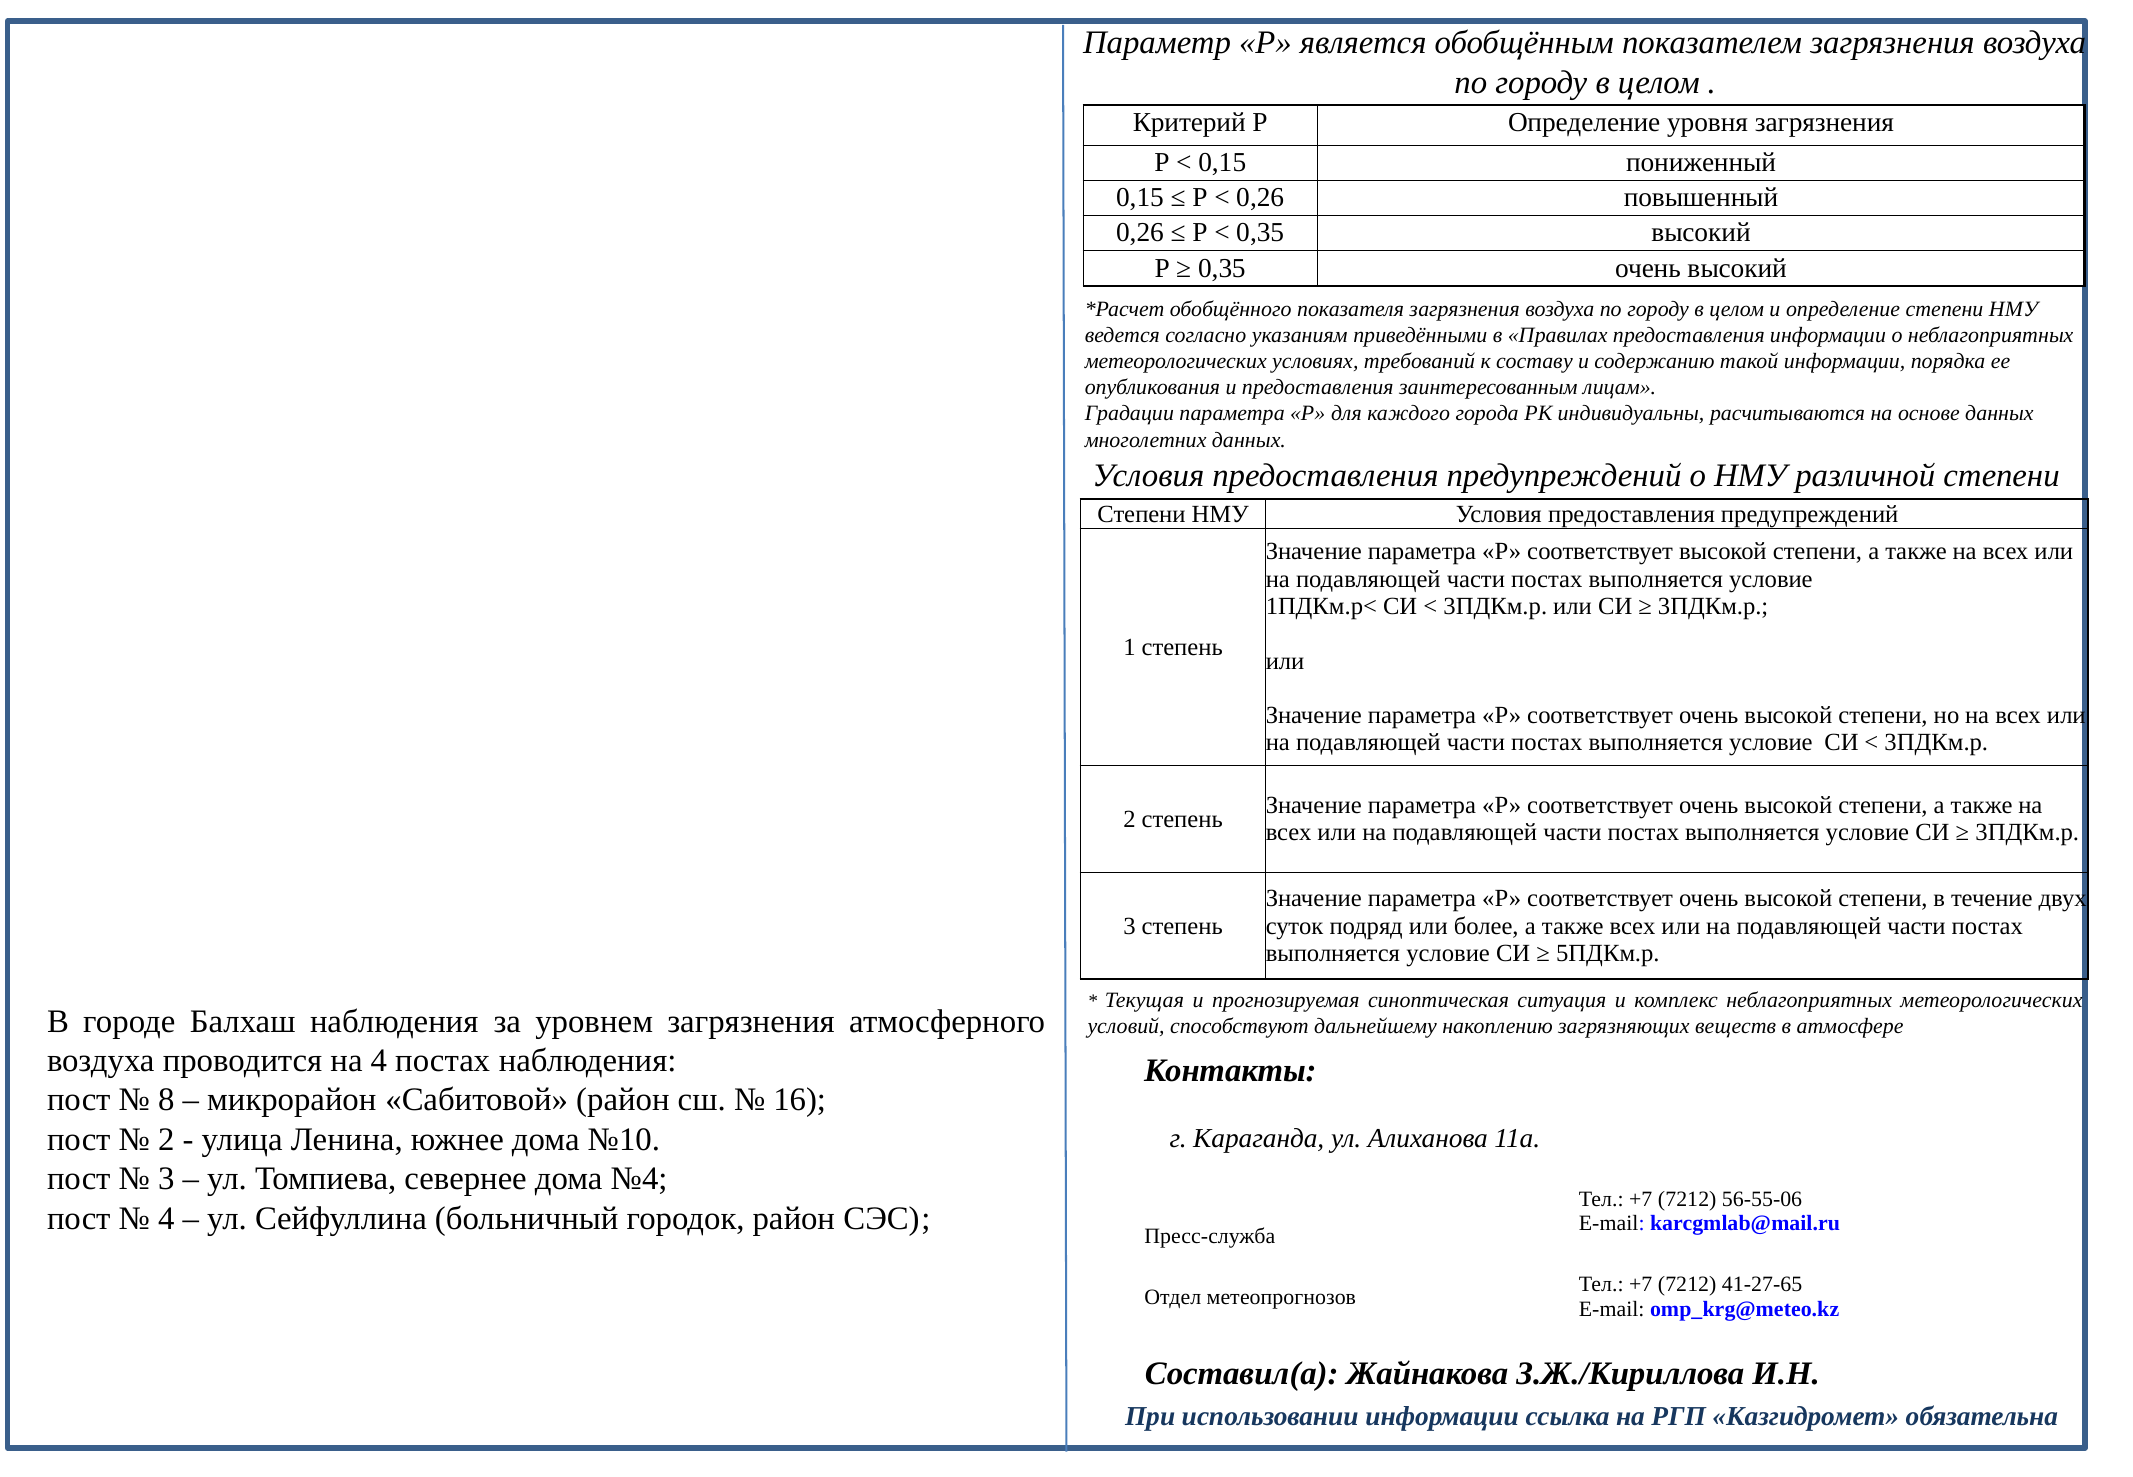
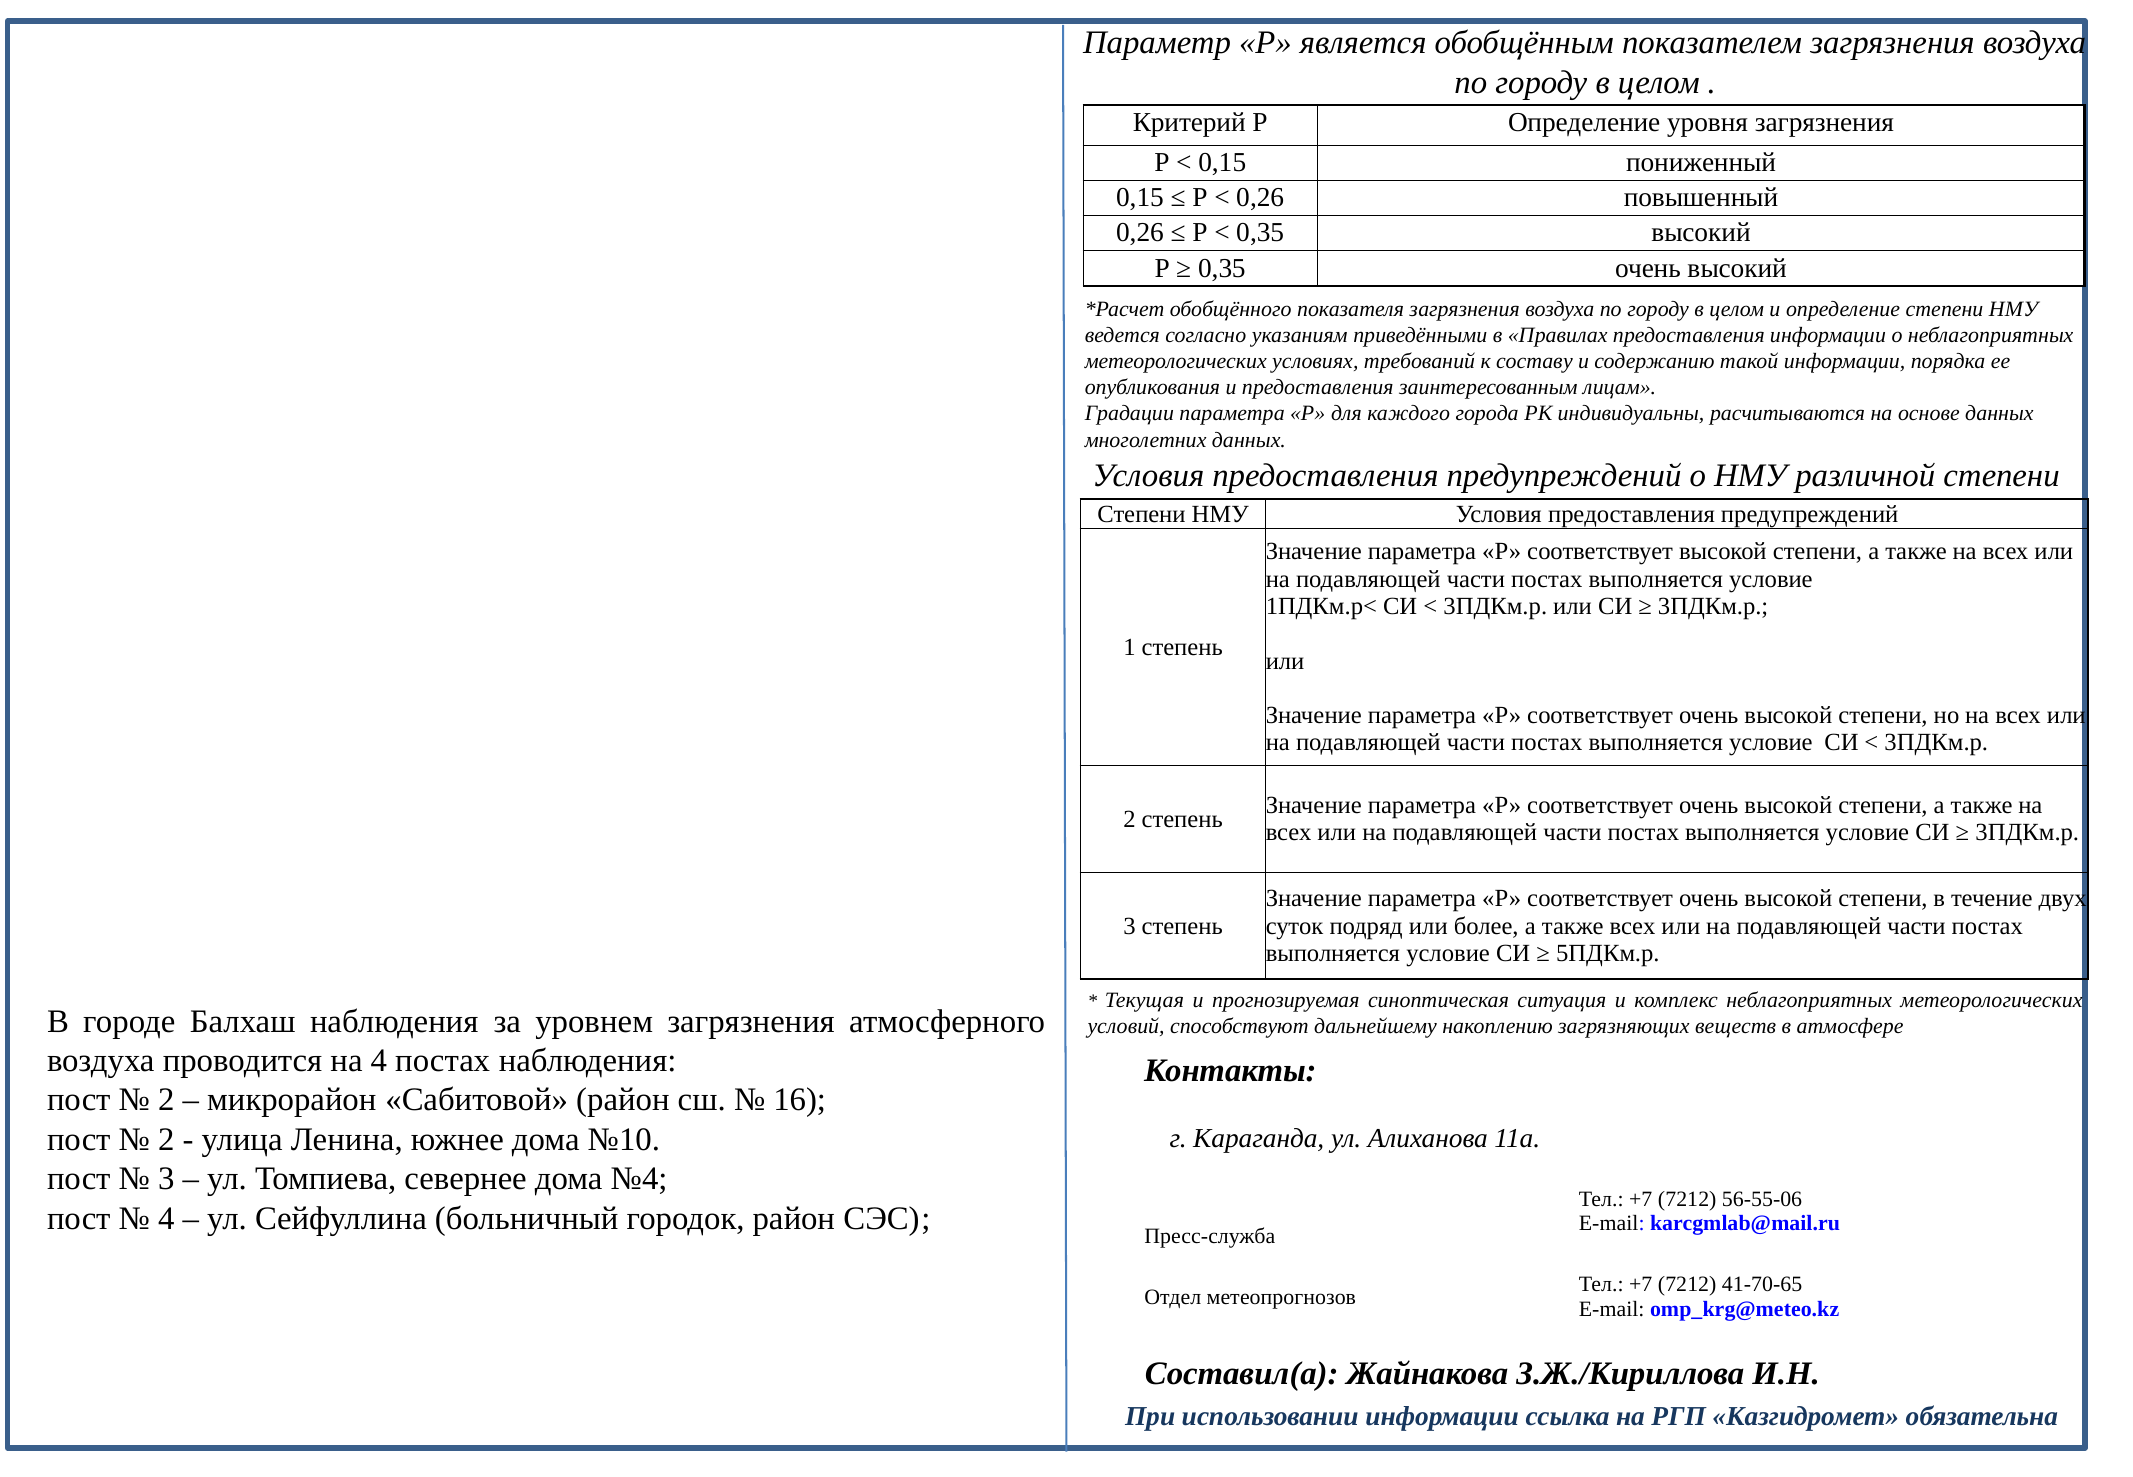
8 at (166, 1100): 8 -> 2
41-27-65: 41-27-65 -> 41-70-65
